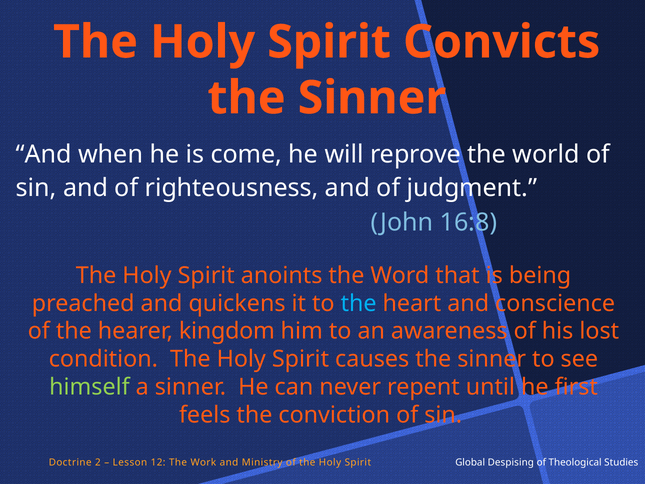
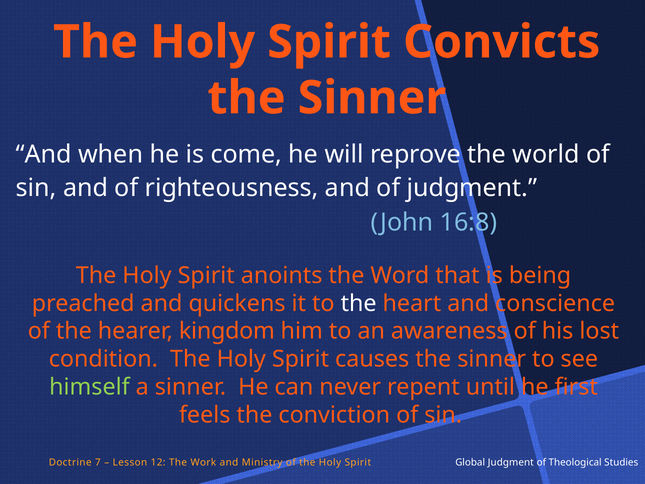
the at (359, 303) colour: light blue -> white
2: 2 -> 7
Global Despising: Despising -> Judgment
